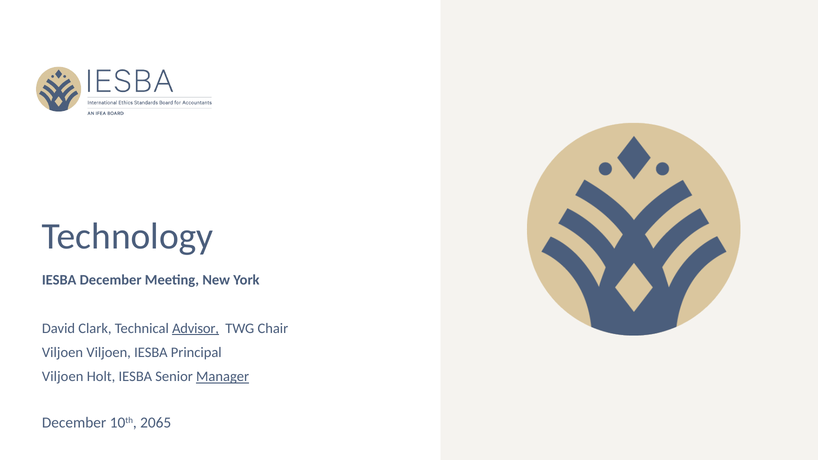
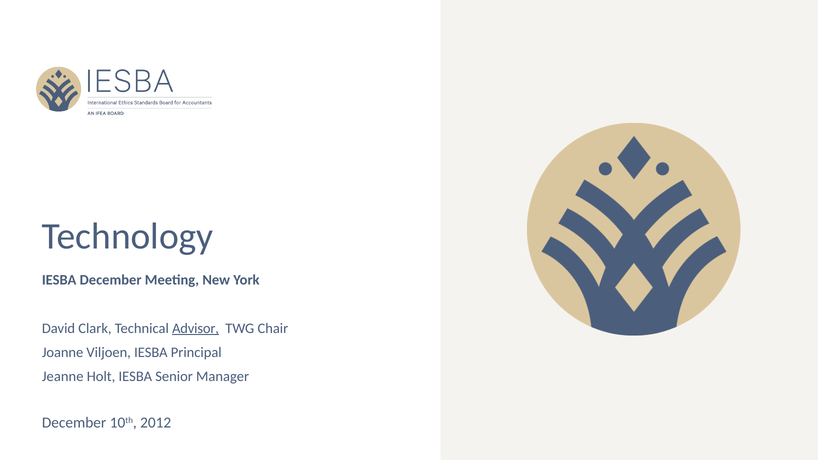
Viljoen at (63, 353): Viljoen -> Joanne
Viljoen at (63, 377): Viljoen -> Jeanne
Manager underline: present -> none
2065: 2065 -> 2012
